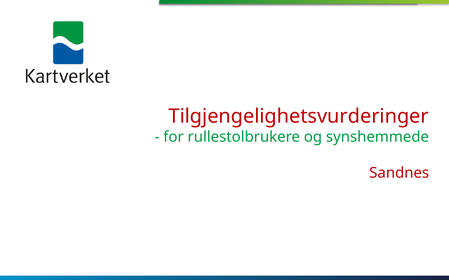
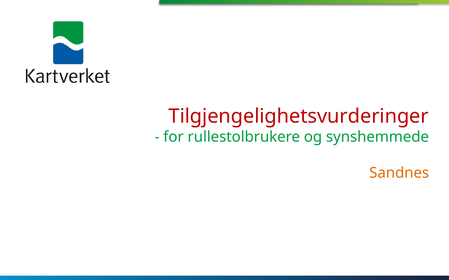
Sandnes colour: red -> orange
